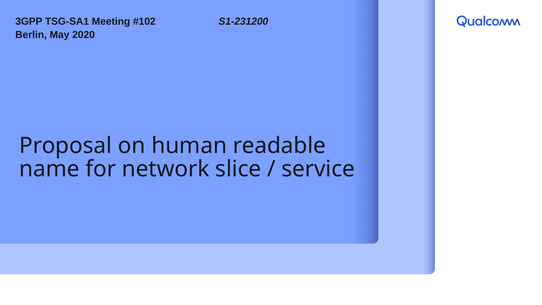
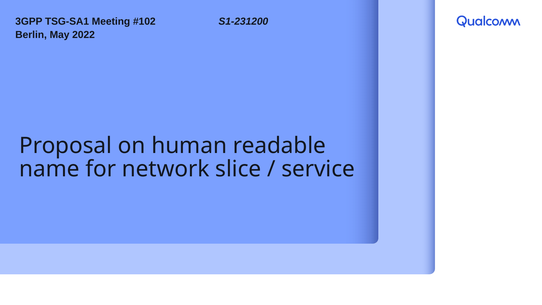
2020: 2020 -> 2022
